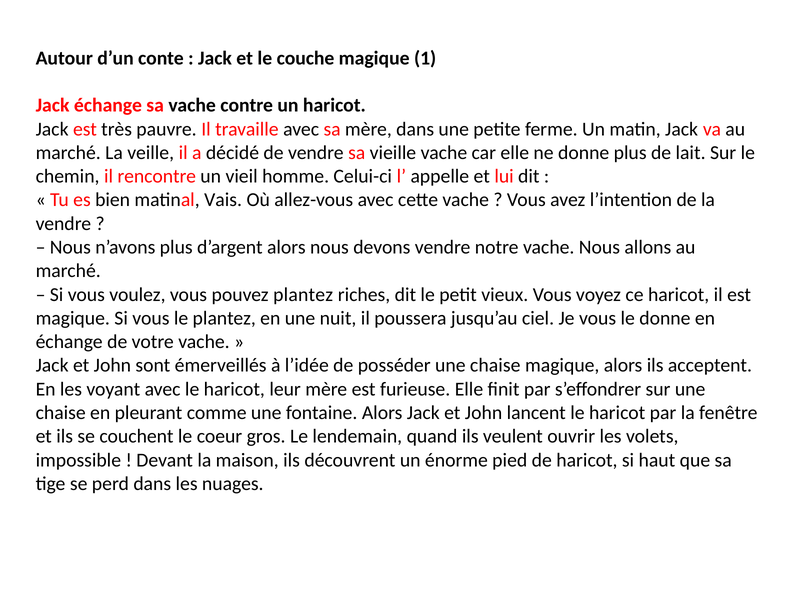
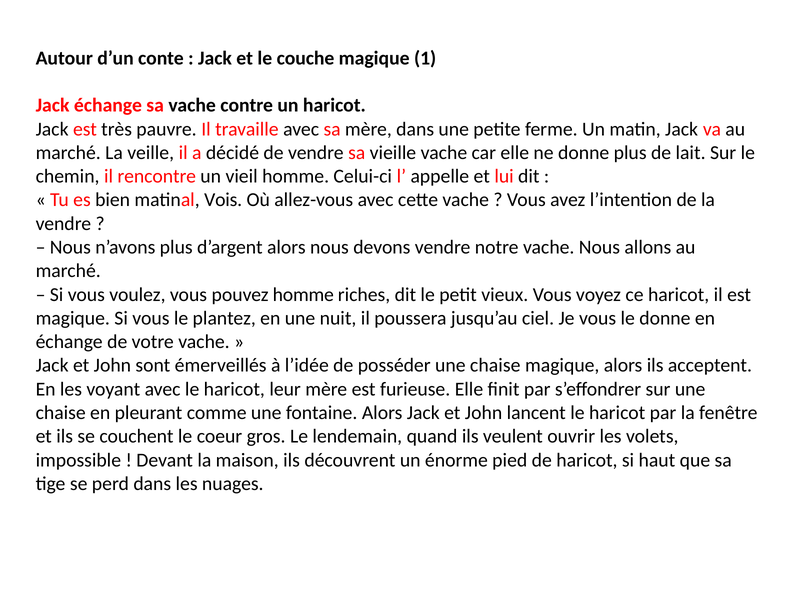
Vais: Vais -> Vois
pouvez plantez: plantez -> homme
